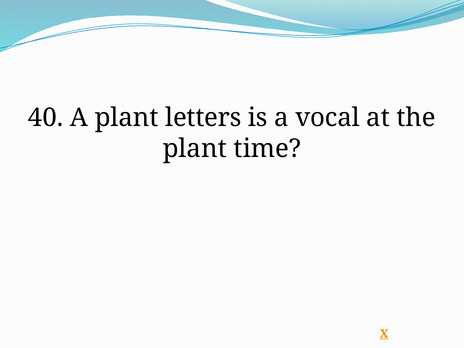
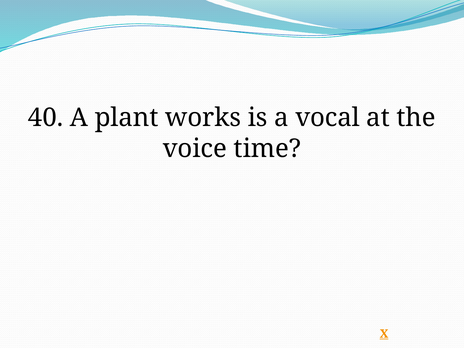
letters: letters -> works
plant at (195, 149): plant -> voice
